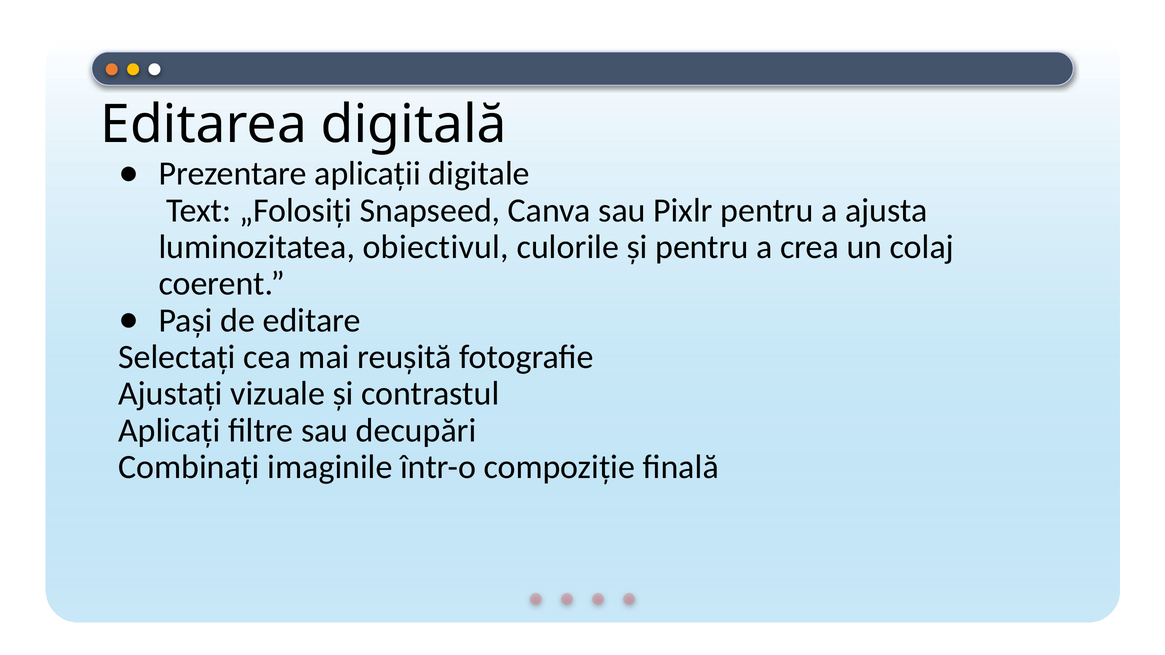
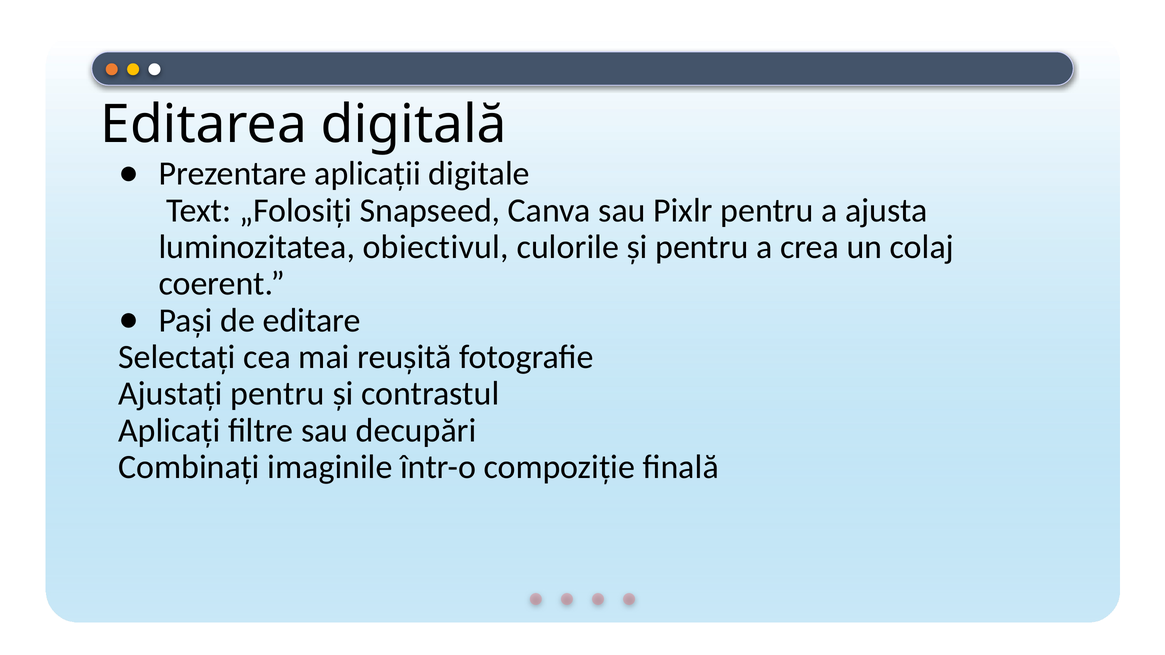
Ajustați vizuale: vizuale -> pentru
